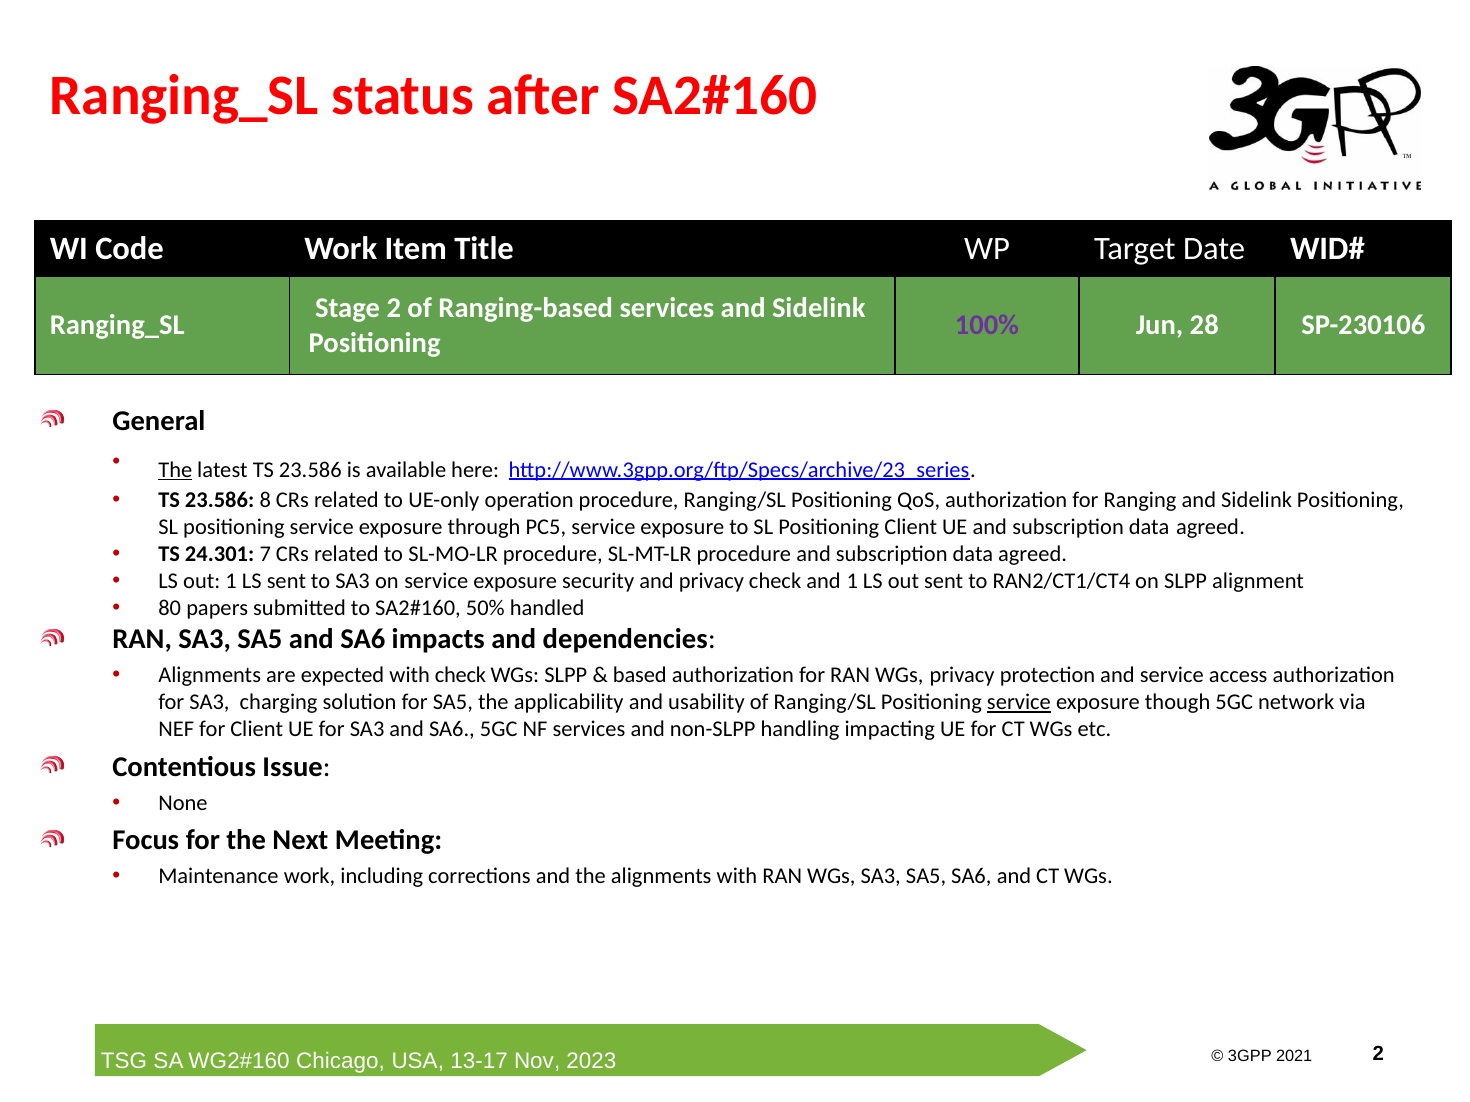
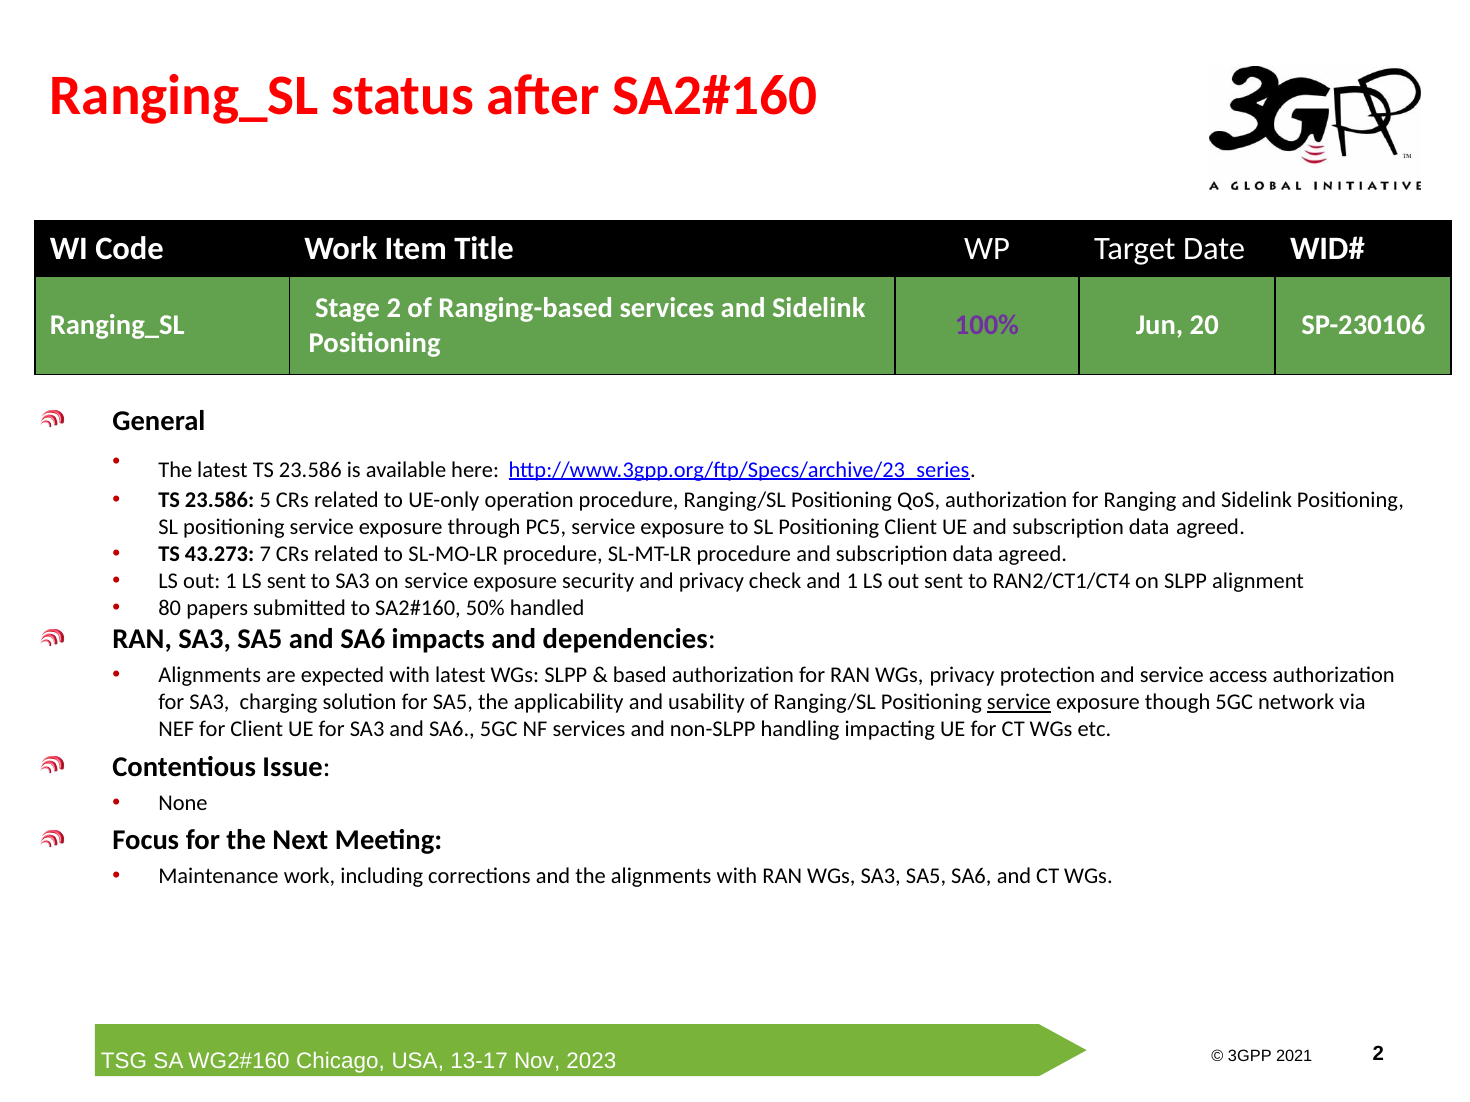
28: 28 -> 20
The at (175, 470) underline: present -> none
8: 8 -> 5
24.301: 24.301 -> 43.273
with check: check -> latest
